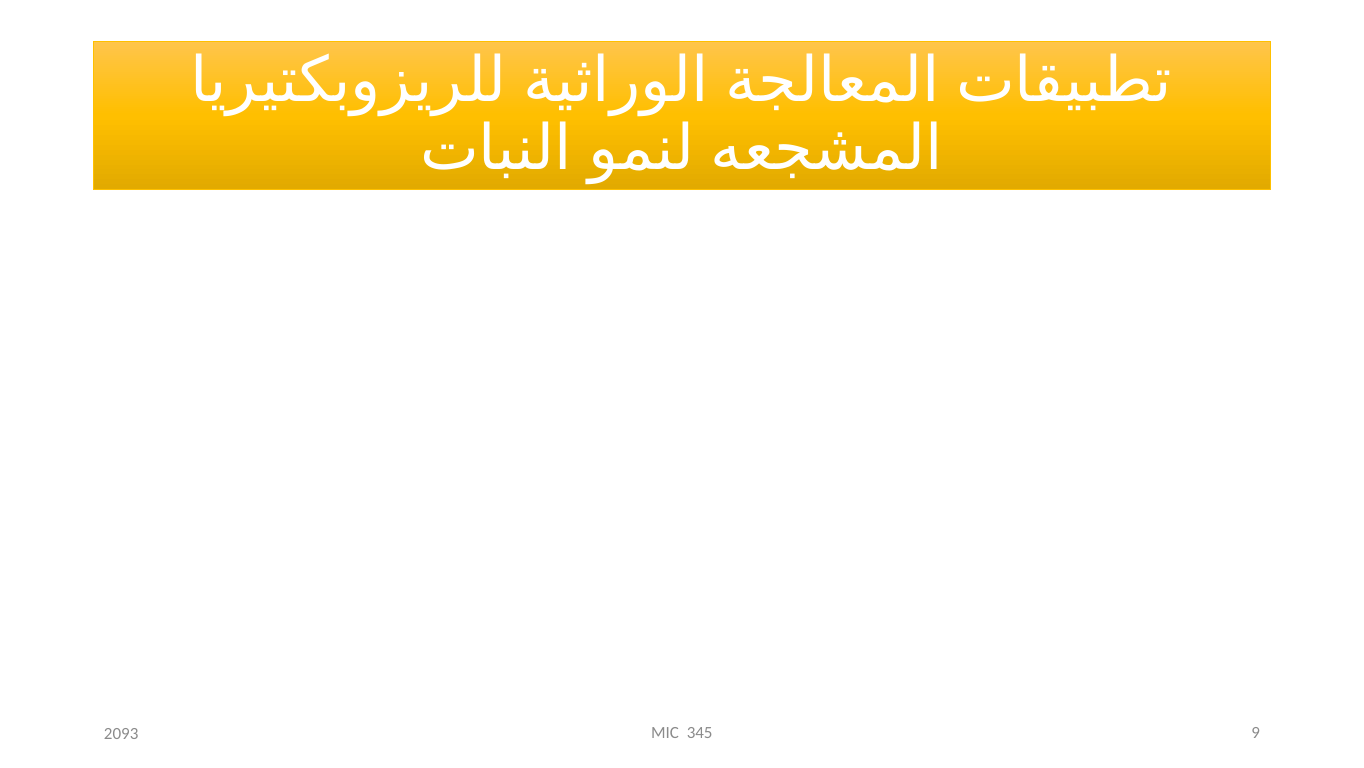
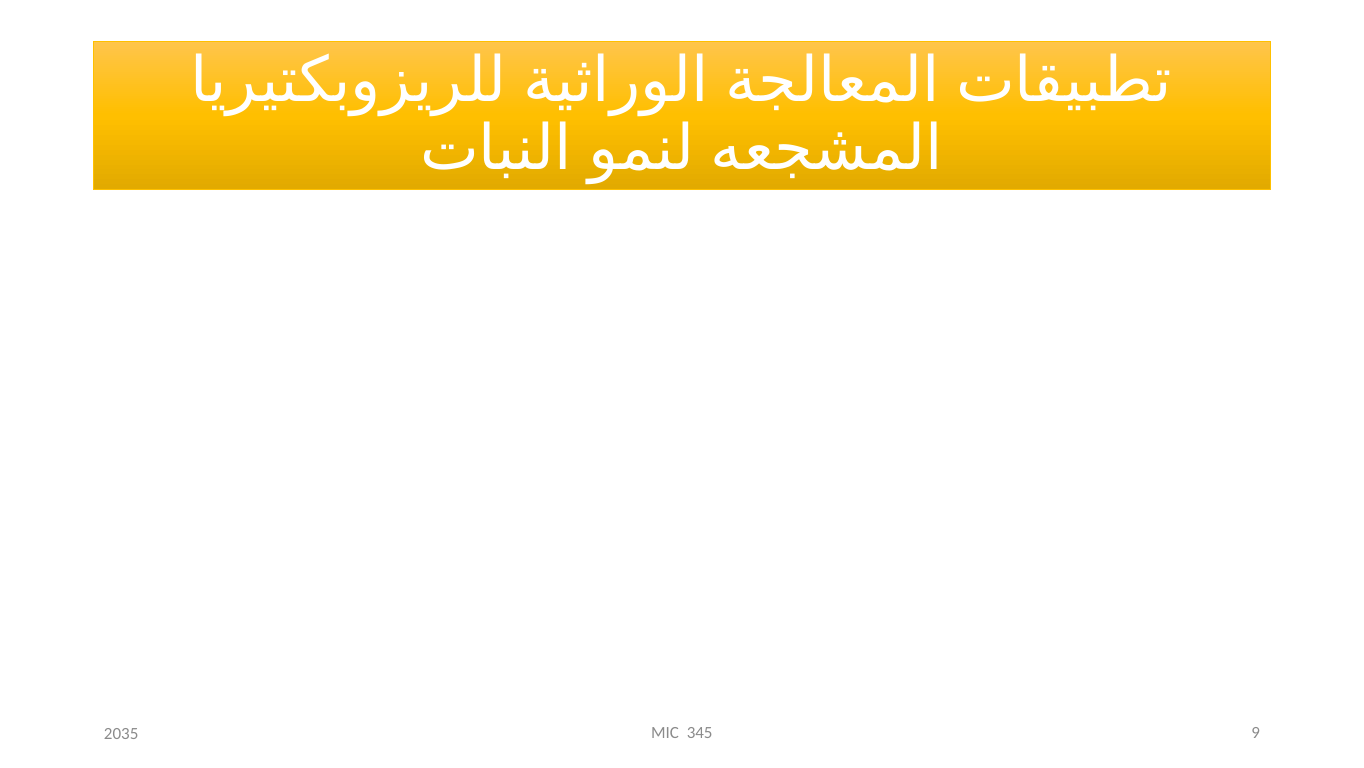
2093: 2093 -> 2035
